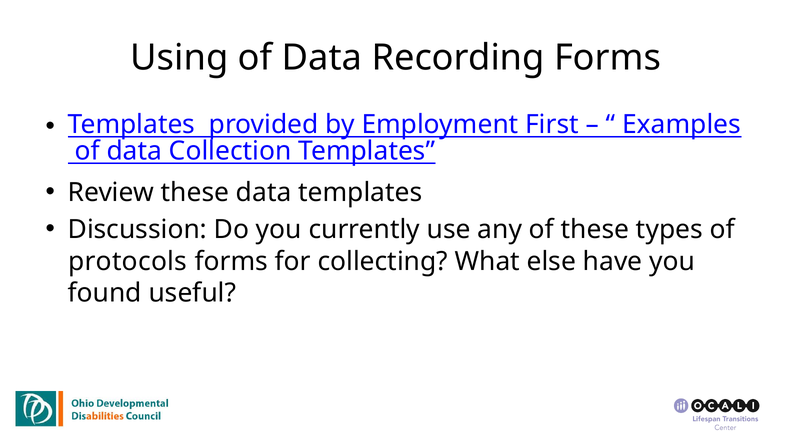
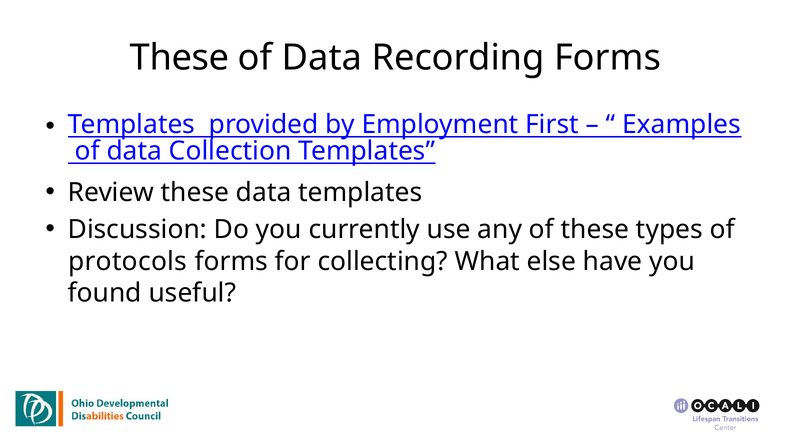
Using at (179, 58): Using -> These
